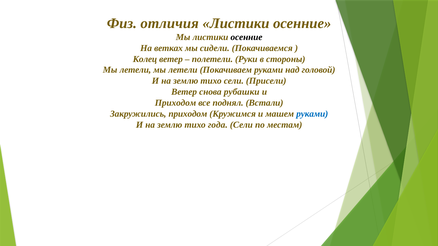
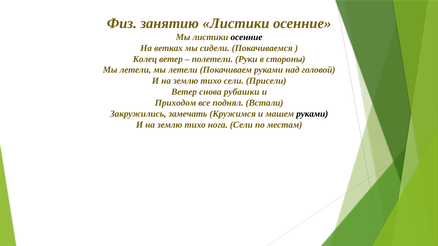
отличия: отличия -> занятию
Закружились приходом: приходом -> замечать
руками at (312, 114) colour: blue -> black
года: года -> нога
